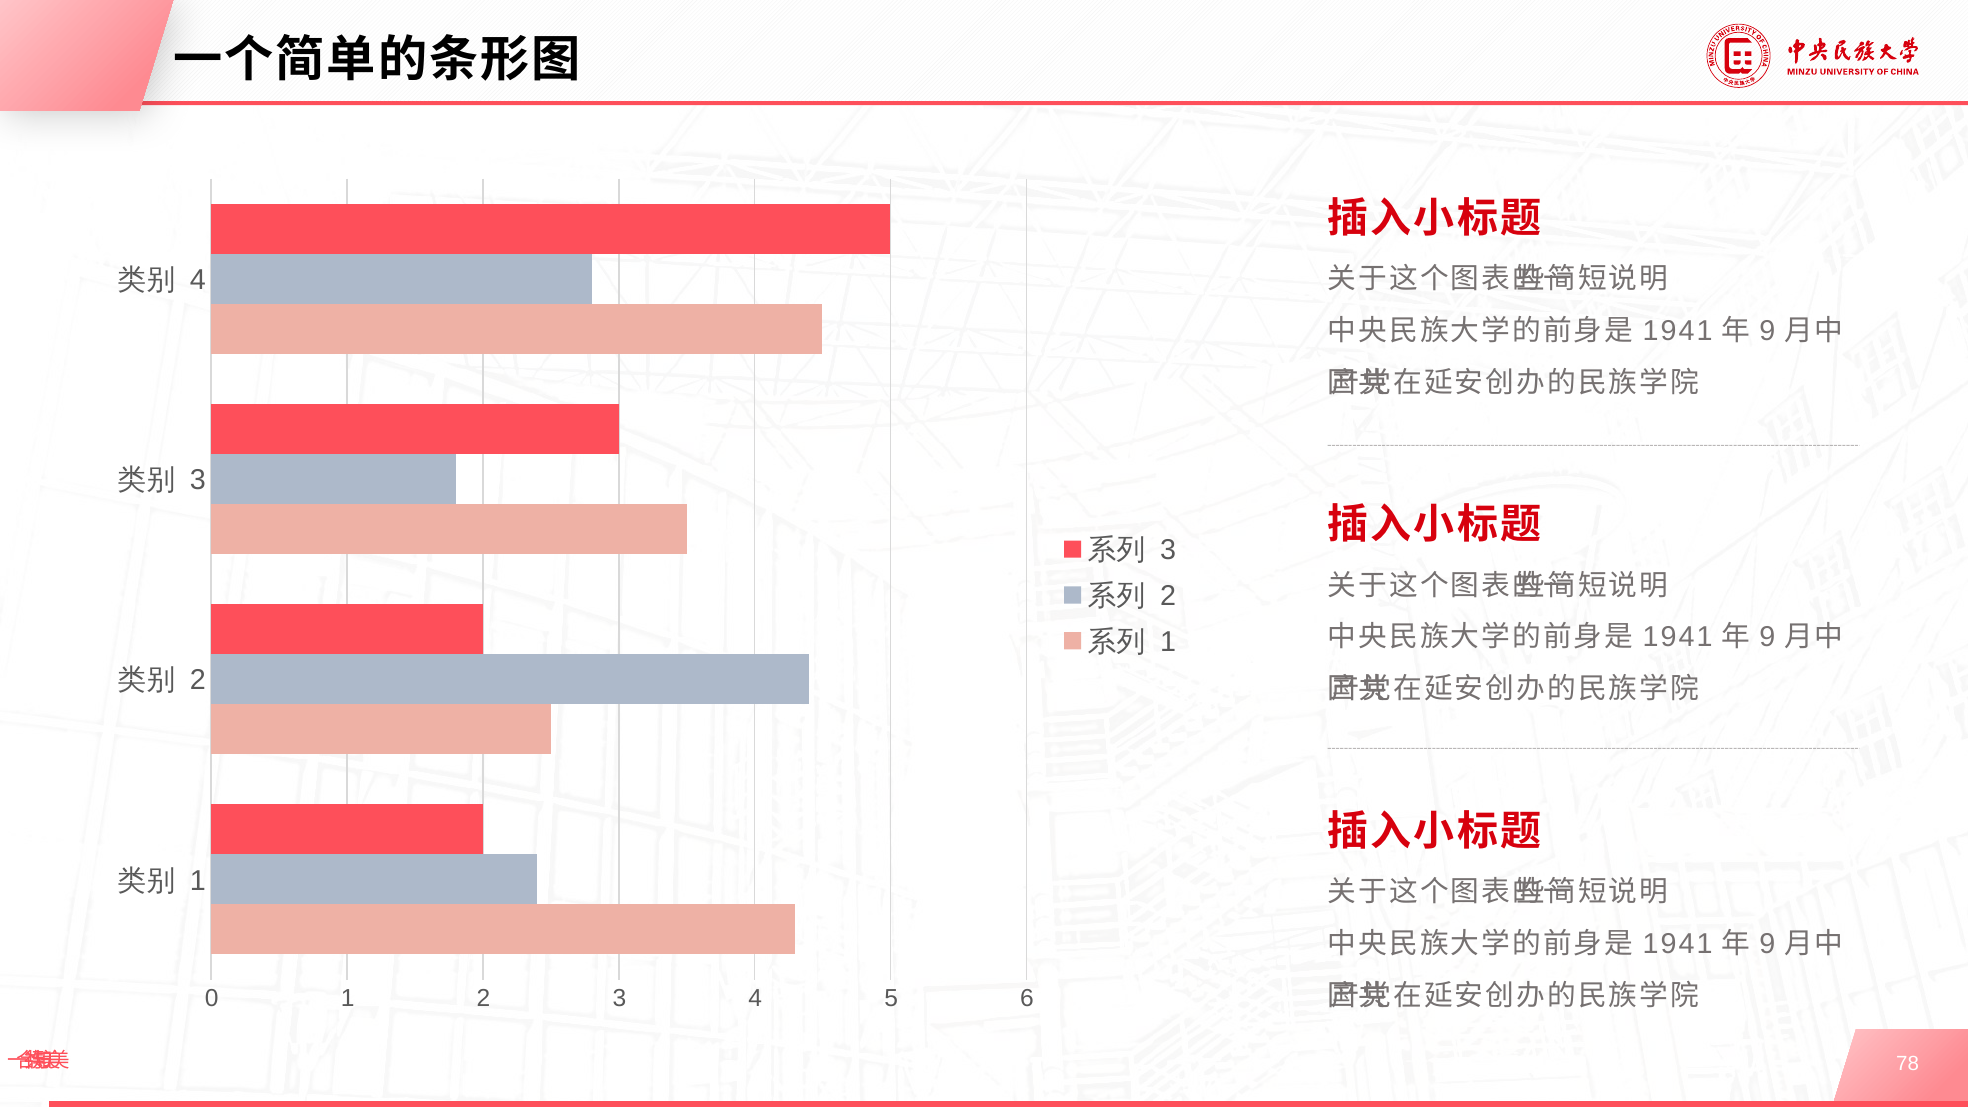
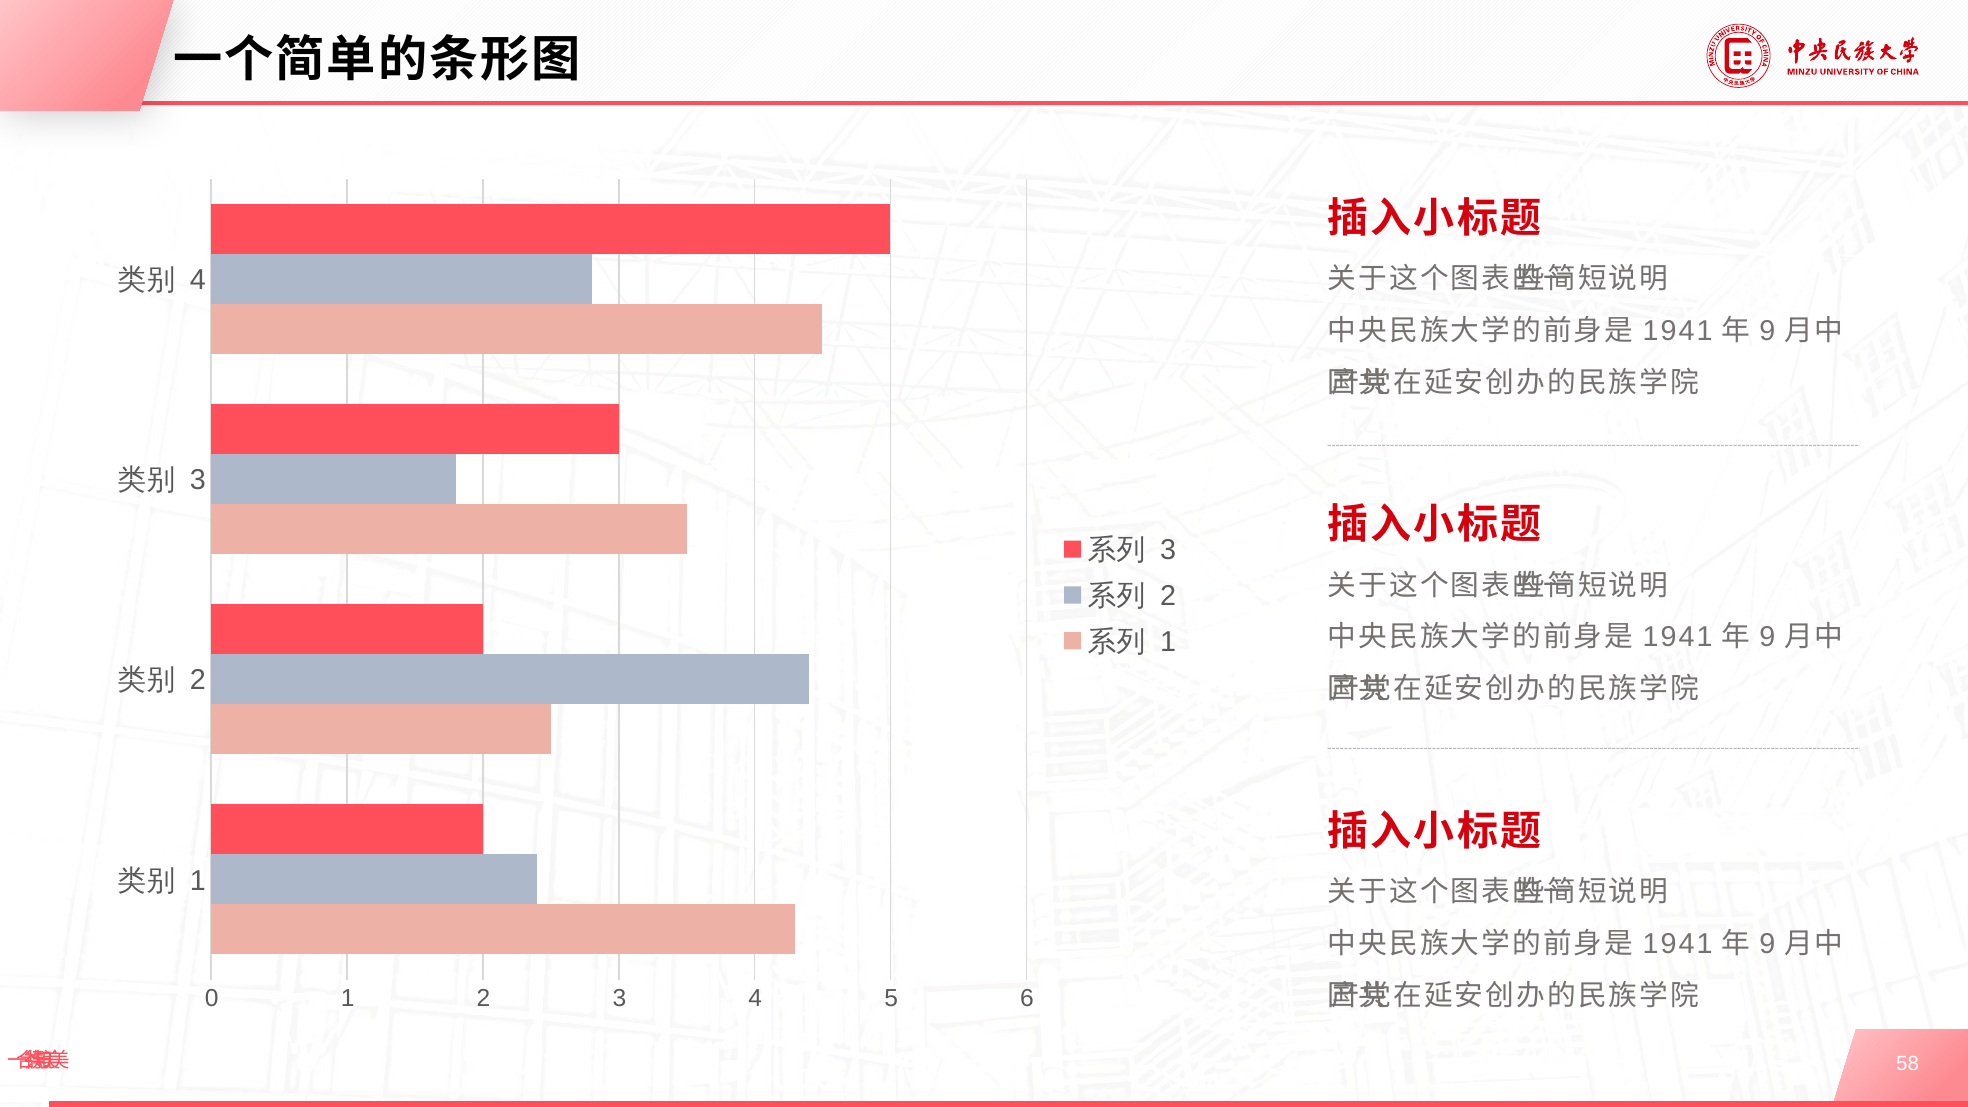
78: 78 -> 58
